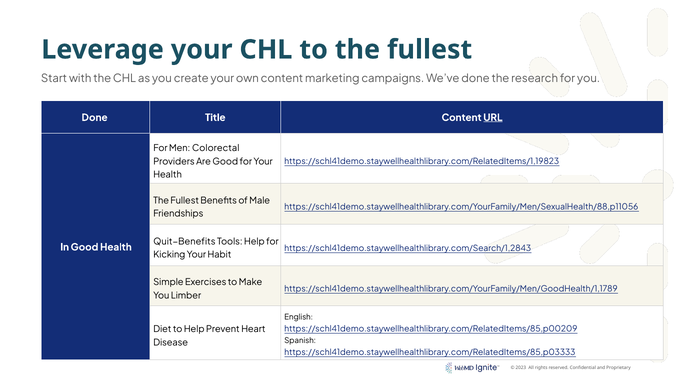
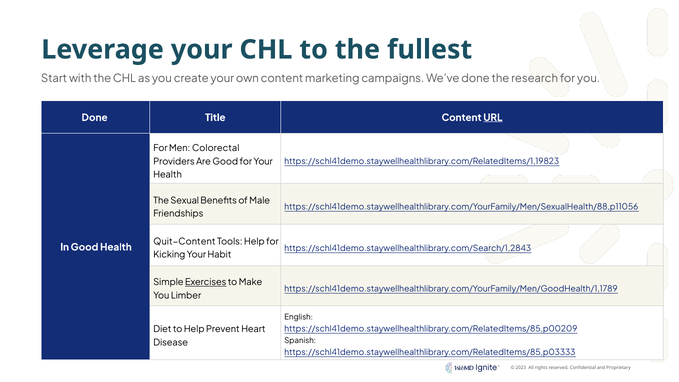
Fullest at (185, 200): Fullest -> Sexual
Quit-Benefits: Quit-Benefits -> Quit-Content
Exercises underline: none -> present
